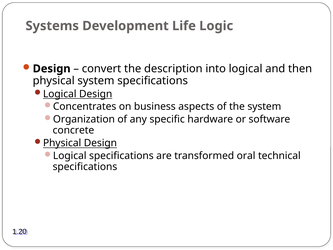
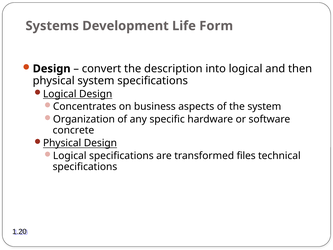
Logic: Logic -> Form
oral: oral -> files
